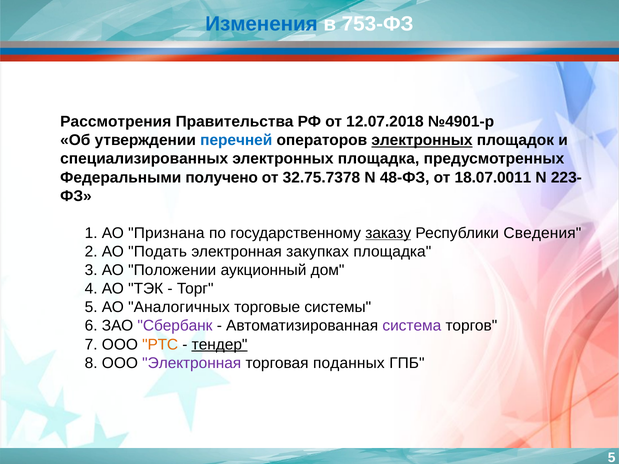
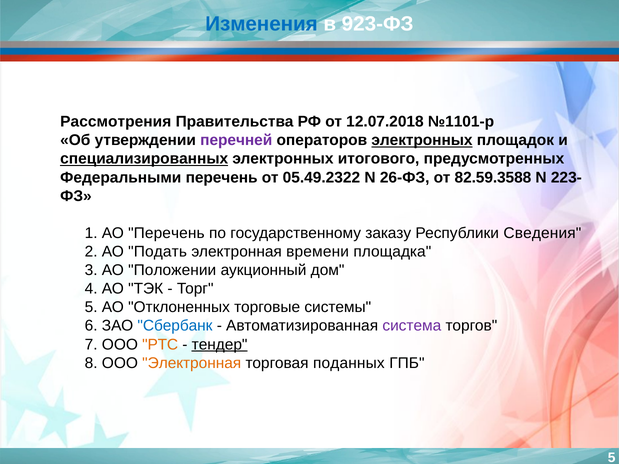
753-ФЗ: 753-ФЗ -> 923-ФЗ
№4901-р: №4901-р -> №1101-р
перечней colour: blue -> purple
специализированных underline: none -> present
электронных площадка: площадка -> итогового
Федеральными получено: получено -> перечень
32.75.7378: 32.75.7378 -> 05.49.2322
48-ФЗ: 48-ФЗ -> 26-ФЗ
18.07.0011: 18.07.0011 -> 82.59.3588
АО Признана: Признана -> Перечень
заказу underline: present -> none
закупках: закупках -> времени
Аналогичных: Аналогичных -> Отклоненных
Сбербанк colour: purple -> blue
Электронная at (192, 363) colour: purple -> orange
